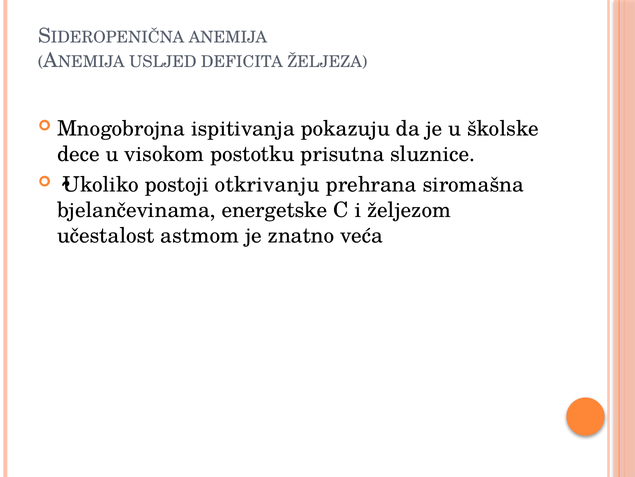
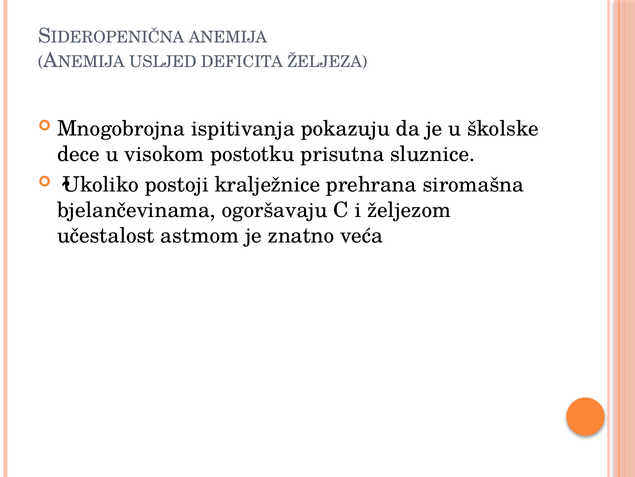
otkrivanju: otkrivanju -> kralježnice
energetske: energetske -> ogoršavaju
